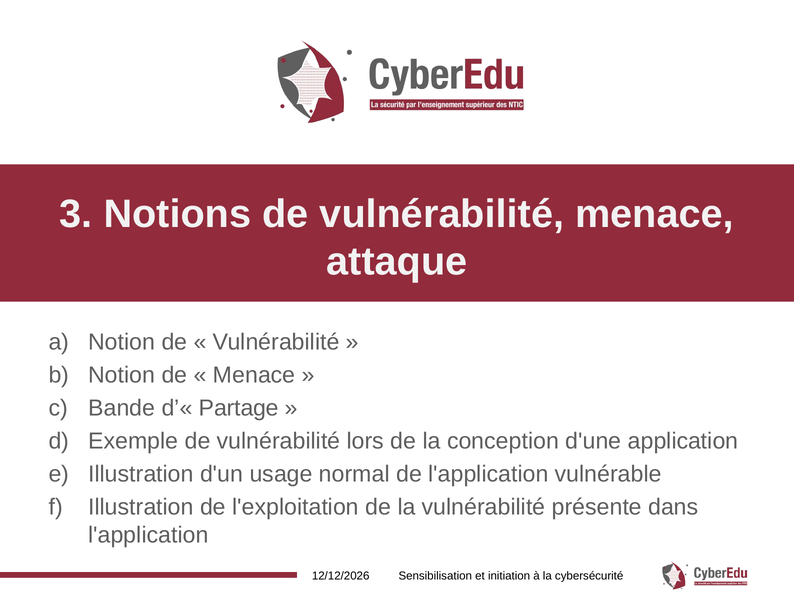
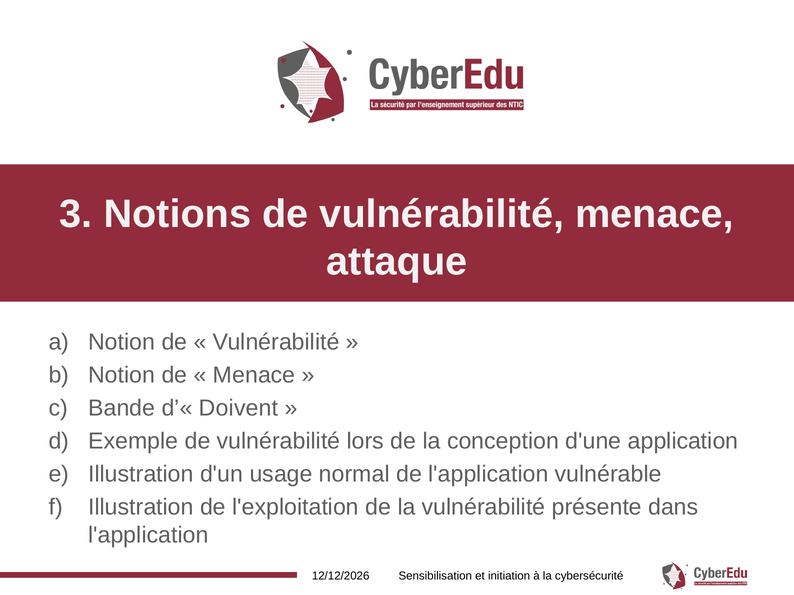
Partage: Partage -> Doivent
